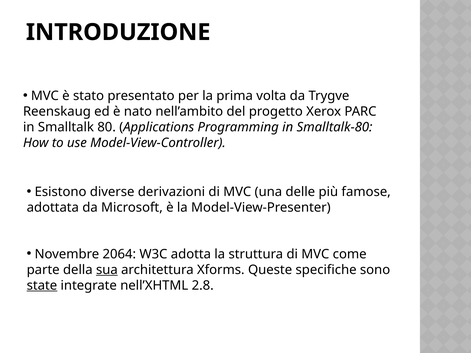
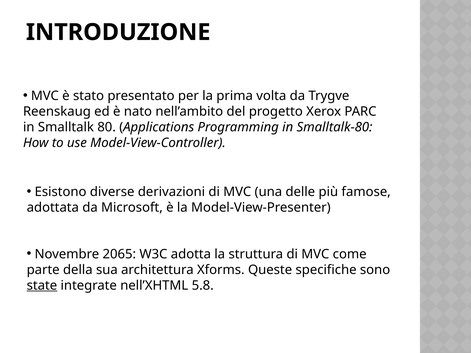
2064: 2064 -> 2065
sua underline: present -> none
2.8: 2.8 -> 5.8
